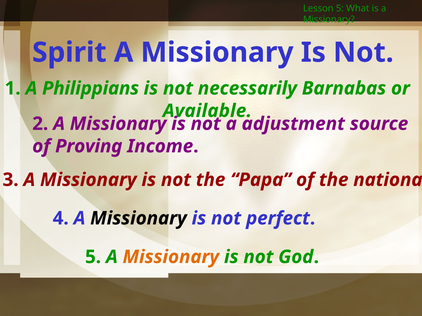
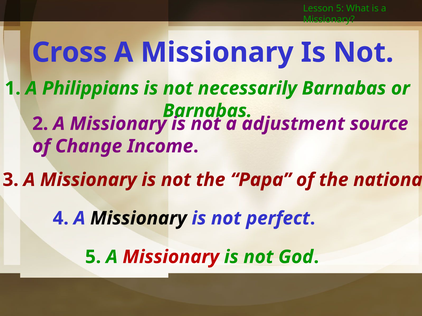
Spirit: Spirit -> Cross
Available at (207, 111): Available -> Barnabas
Proving: Proving -> Change
Missionary at (171, 257) colour: orange -> red
